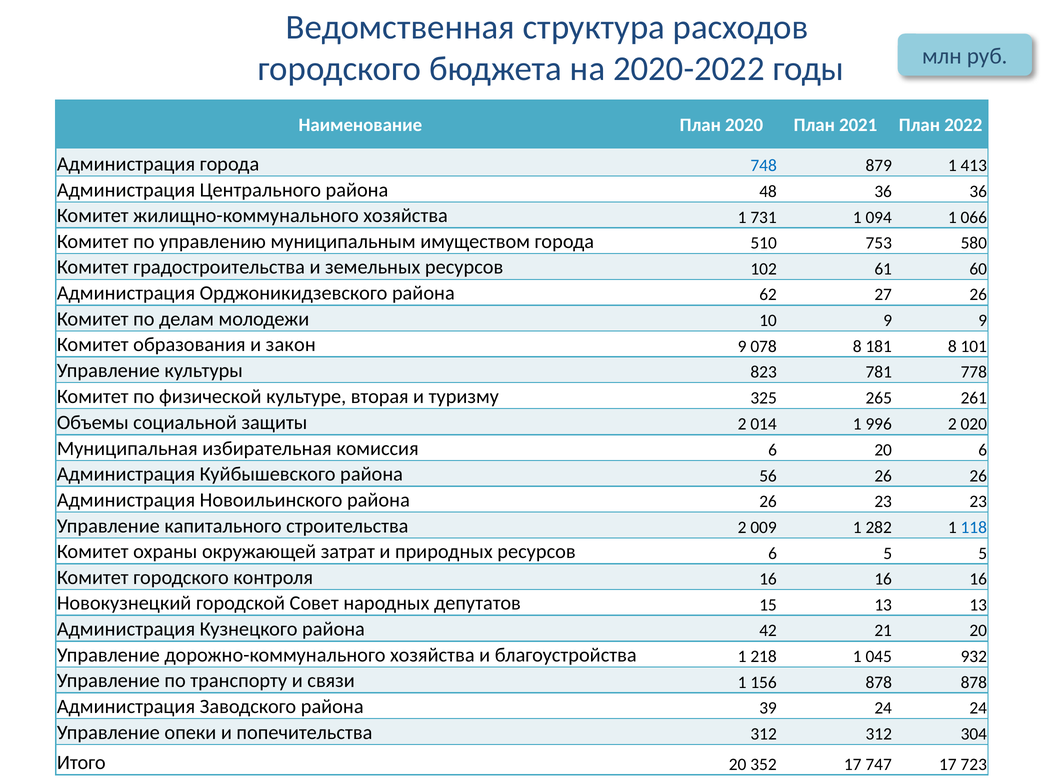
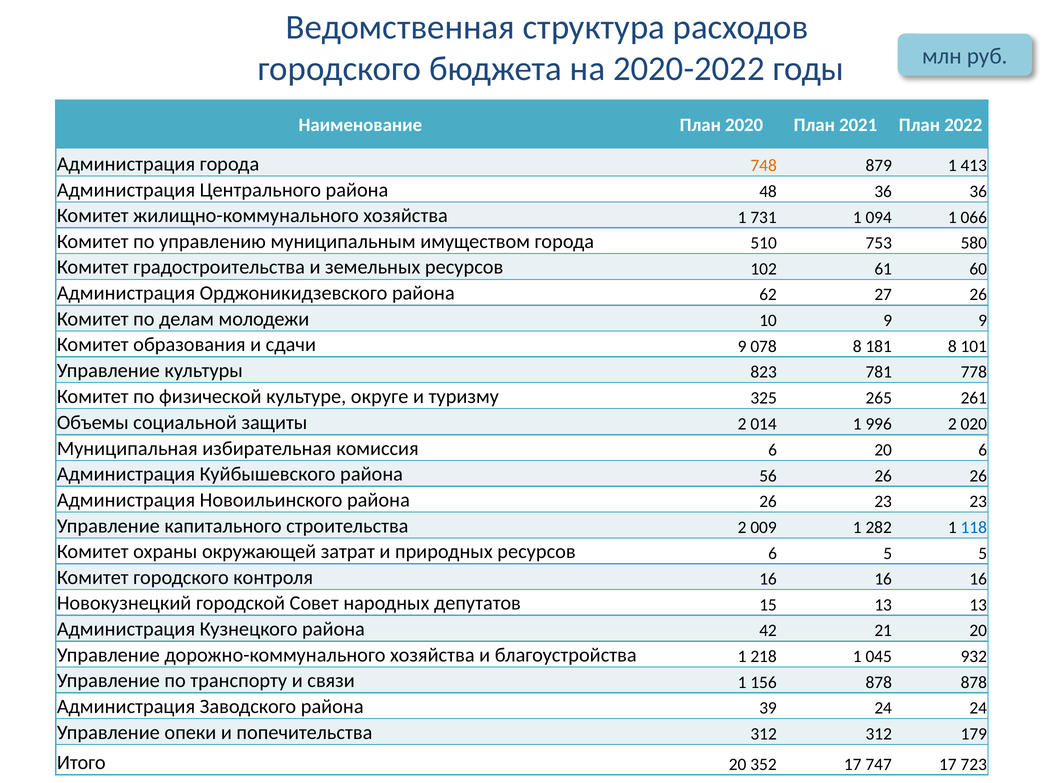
748 colour: blue -> orange
закон: закон -> сдачи
вторая: вторая -> округе
304: 304 -> 179
